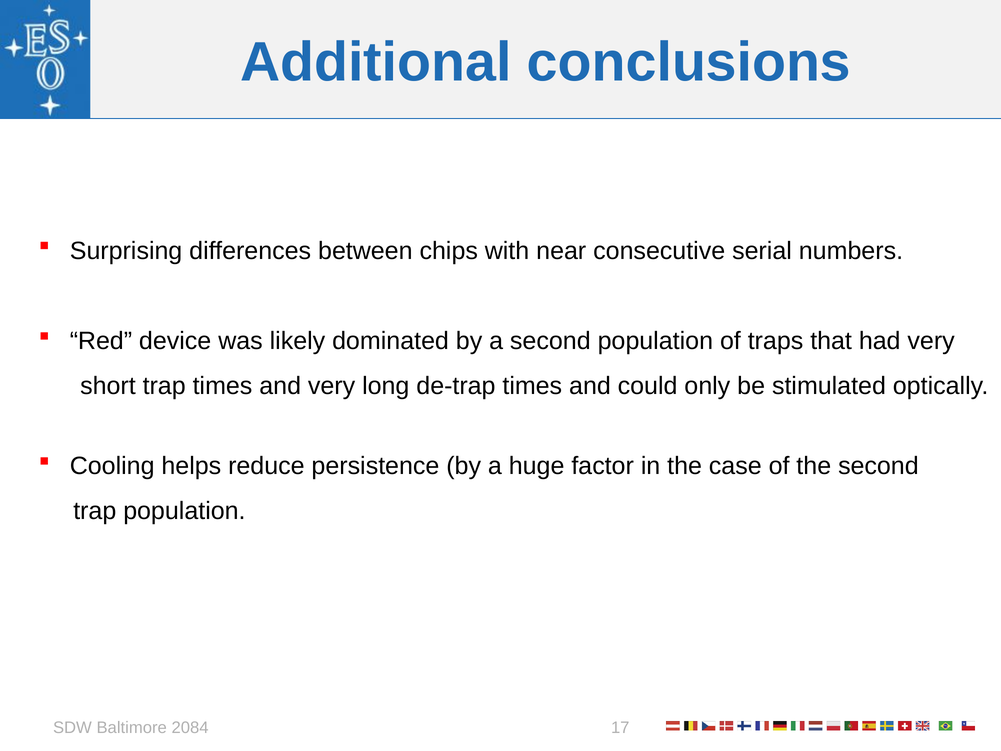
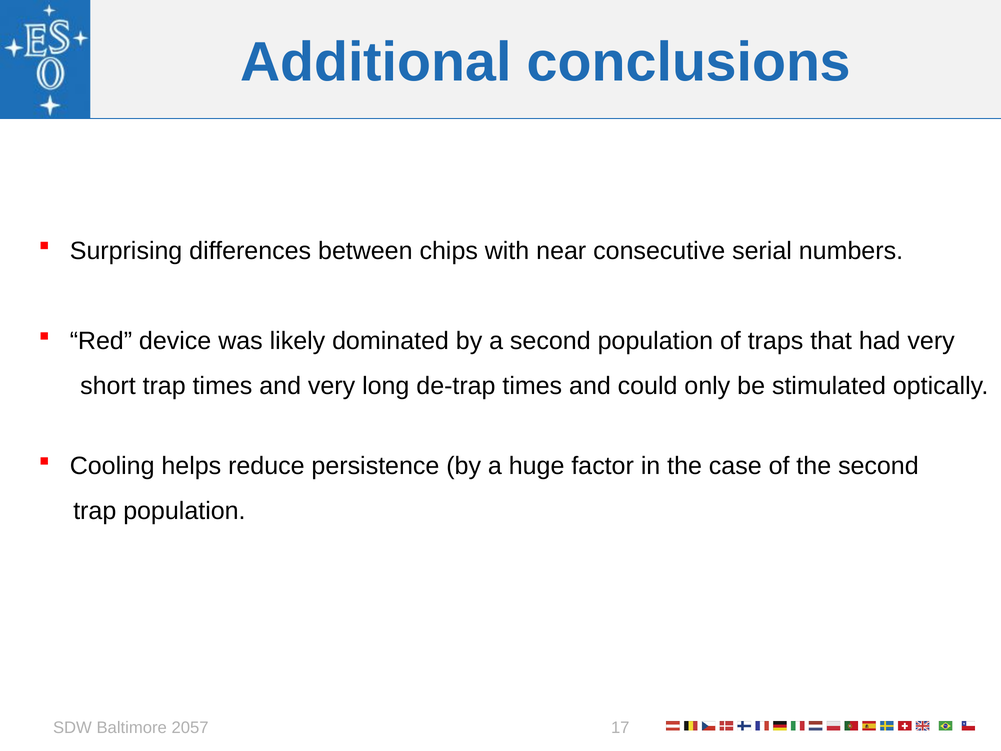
2084: 2084 -> 2057
